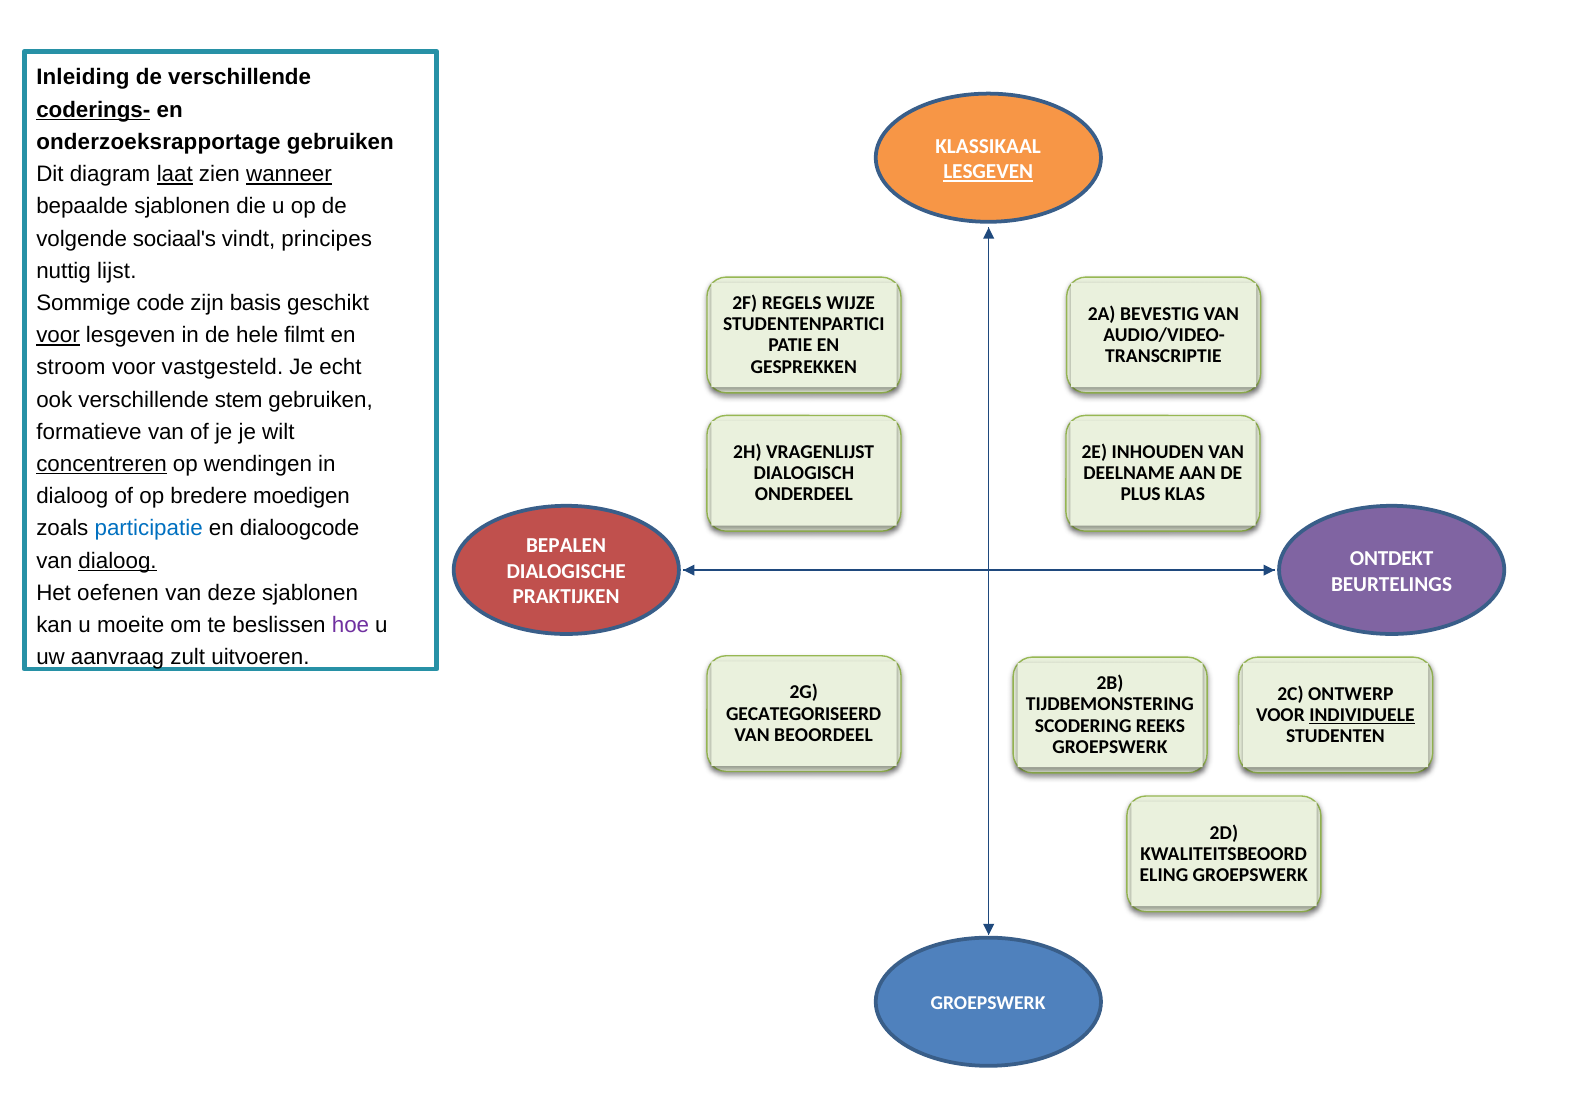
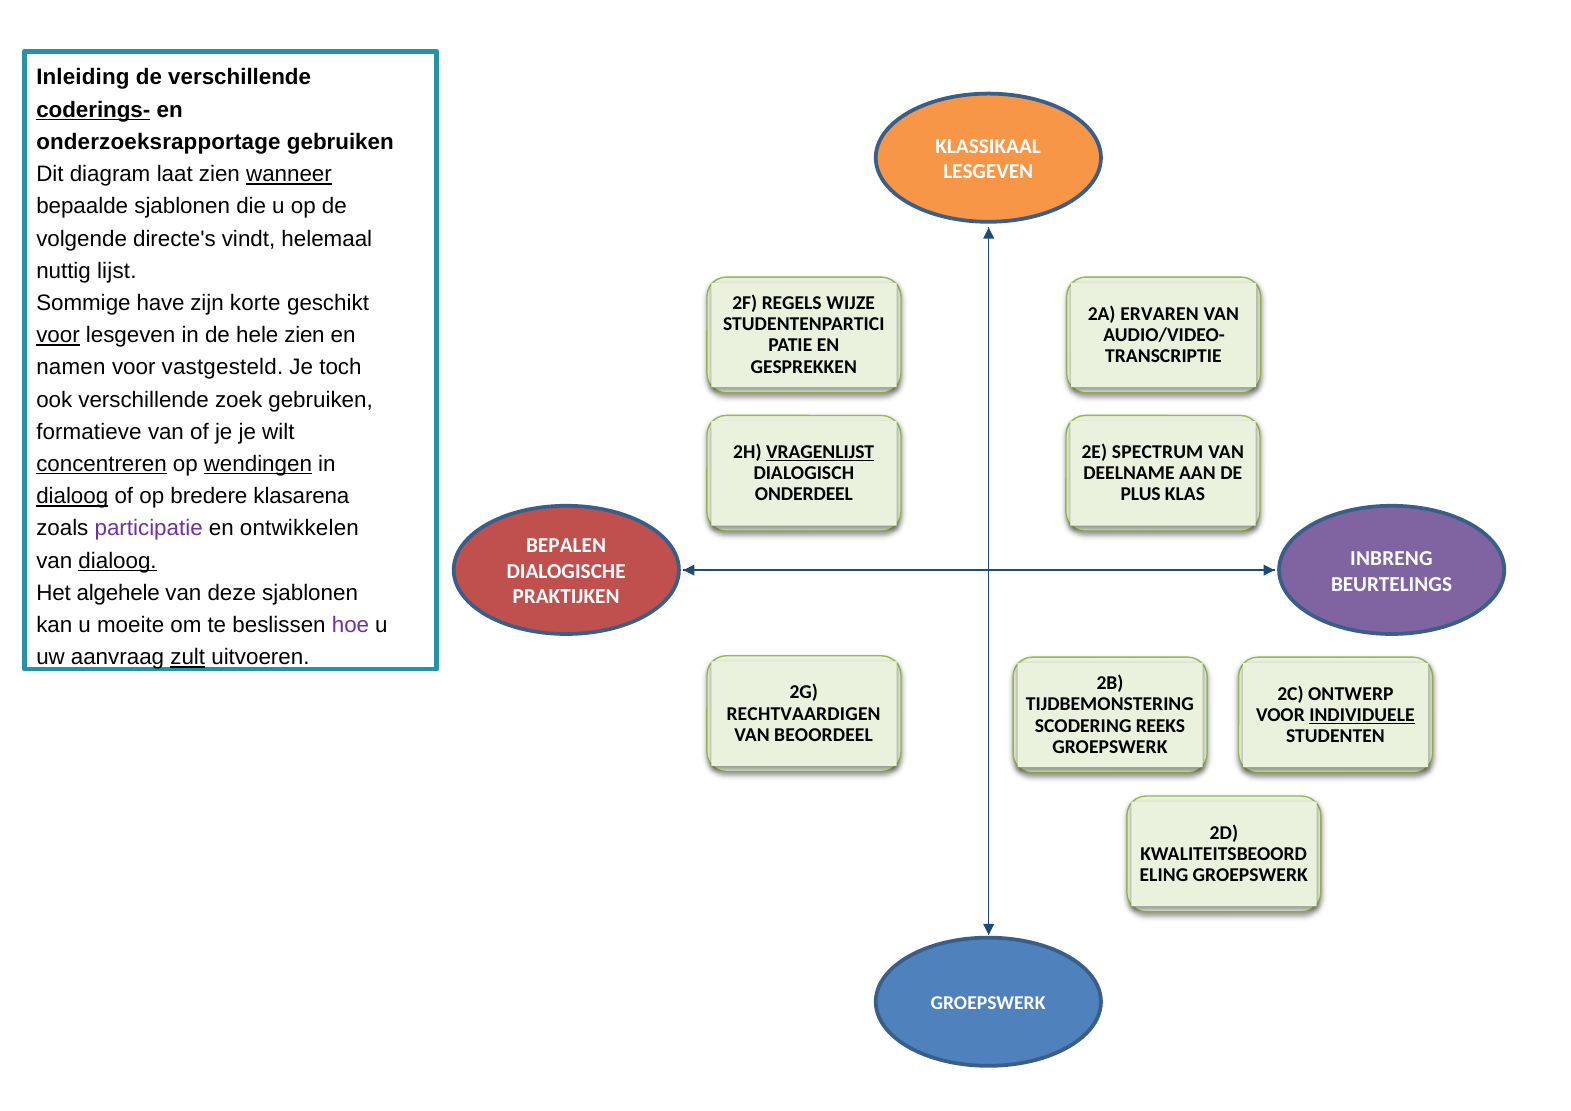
LESGEVEN at (988, 172) underline: present -> none
laat underline: present -> none
sociaal's: sociaal's -> directe's
principes: principes -> helemaal
code: code -> have
basis: basis -> korte
BEVESTIG: BEVESTIG -> ERVAREN
hele filmt: filmt -> zien
stroom: stroom -> namen
echt: echt -> toch
stem: stem -> zoek
VRAGENLIJST underline: none -> present
INHOUDEN: INHOUDEN -> SPECTRUM
wendingen underline: none -> present
dialoog at (72, 496) underline: none -> present
moedigen: moedigen -> klasarena
participatie colour: blue -> purple
dialoogcode: dialoogcode -> ontwikkelen
ONTDEKT: ONTDEKT -> INBRENG
oefenen: oefenen -> algehele
zult underline: none -> present
GECATEGORISEERD: GECATEGORISEERD -> RECHTVAARDIGEN
